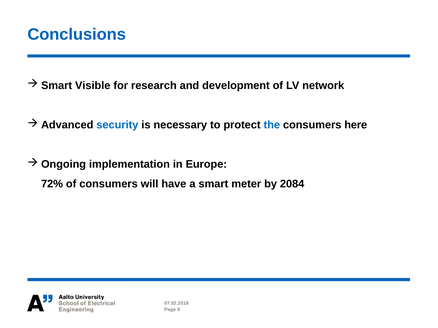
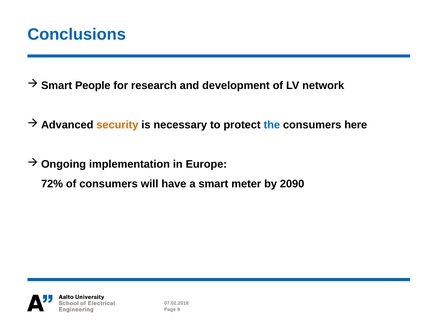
Visible: Visible -> People
security colour: blue -> orange
2084: 2084 -> 2090
